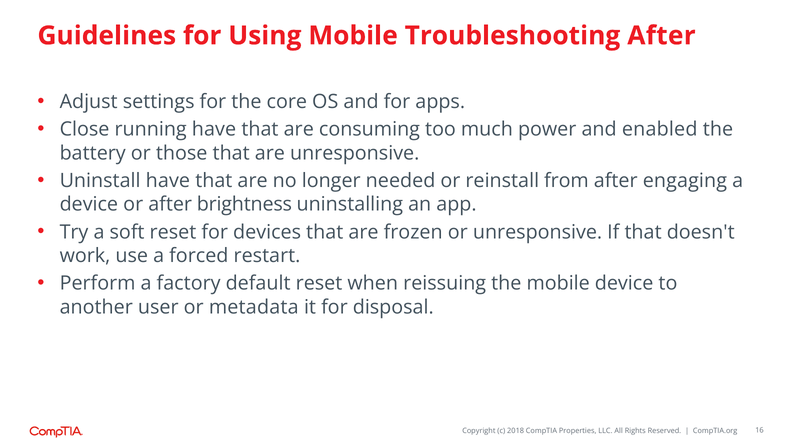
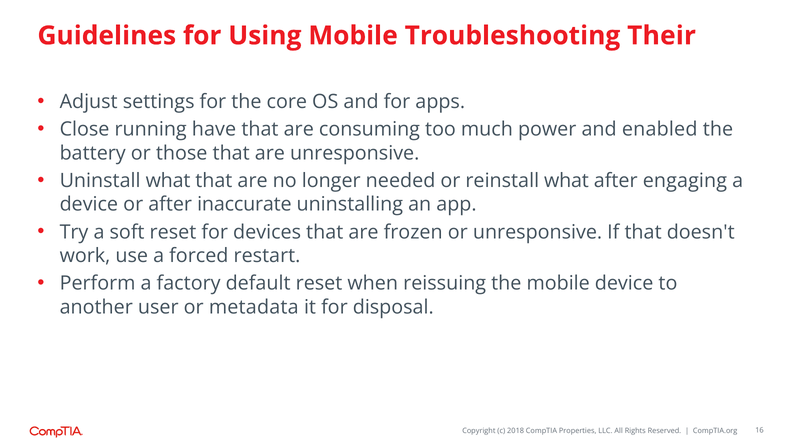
Troubleshooting After: After -> Their
Uninstall have: have -> what
reinstall from: from -> what
brightness: brightness -> inaccurate
